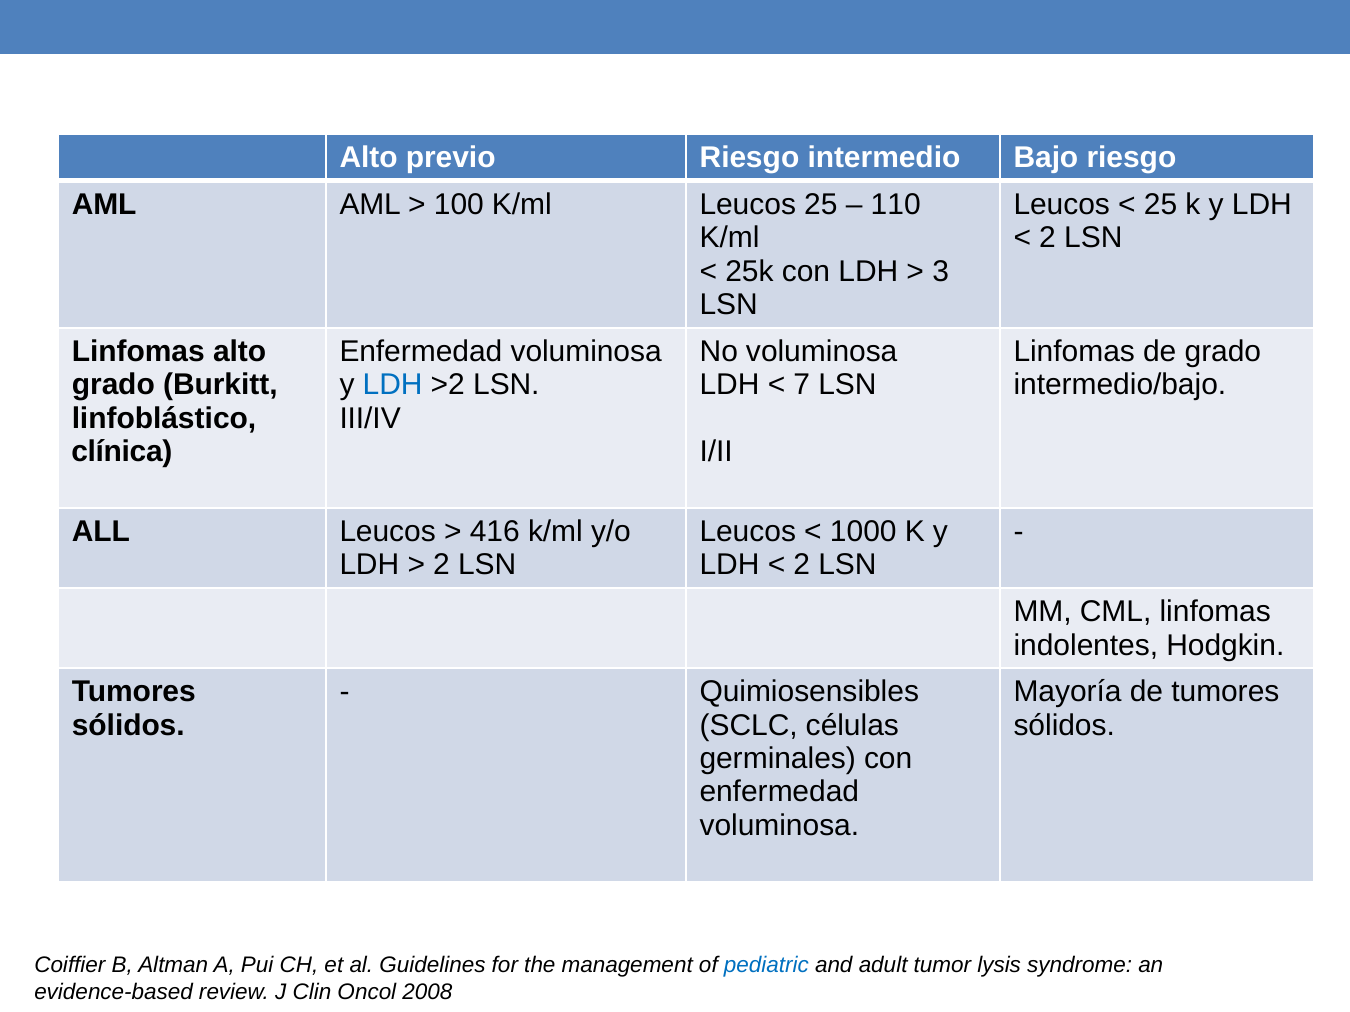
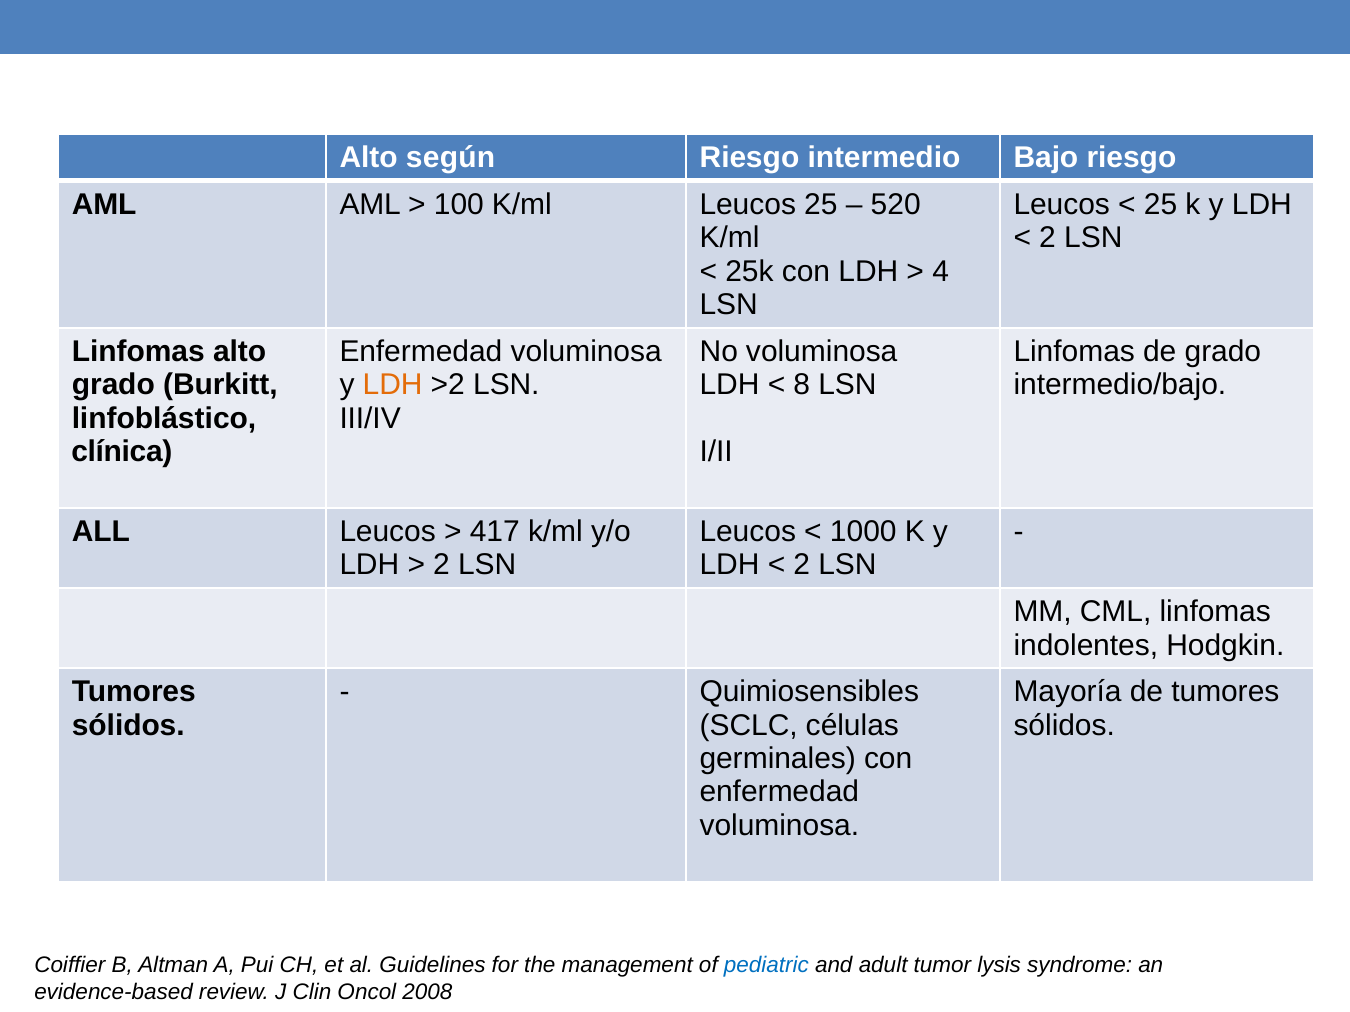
previo: previo -> según
110: 110 -> 520
3: 3 -> 4
LDH at (393, 385) colour: blue -> orange
7: 7 -> 8
416: 416 -> 417
